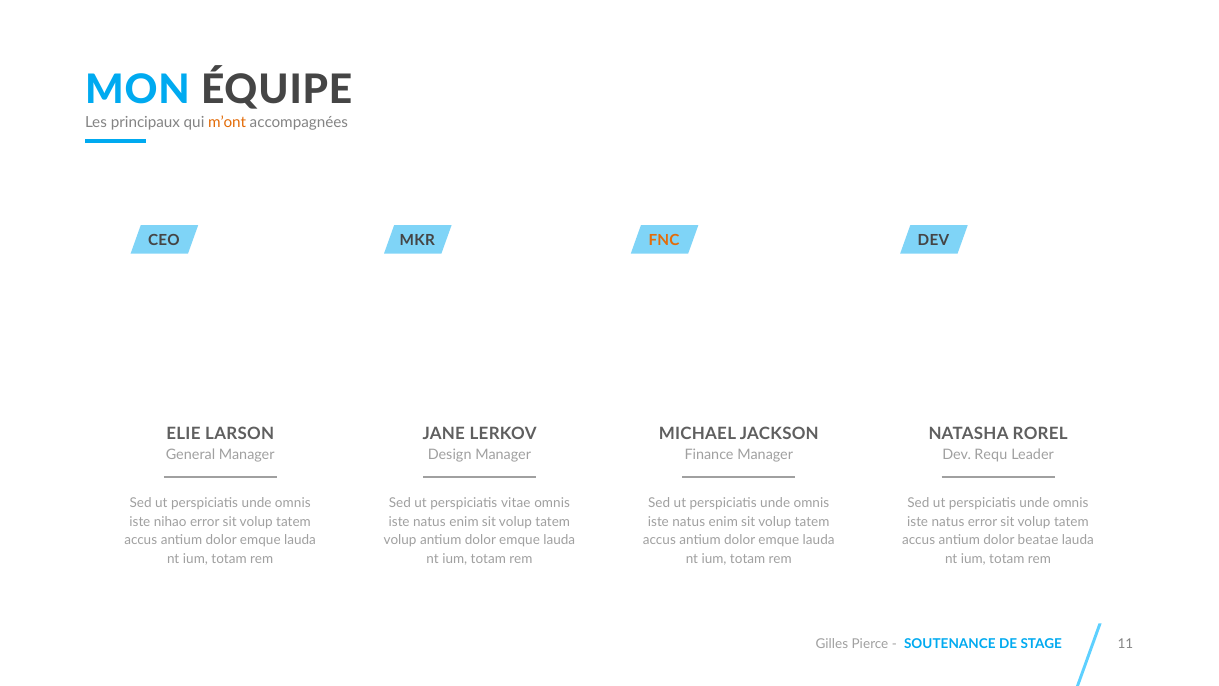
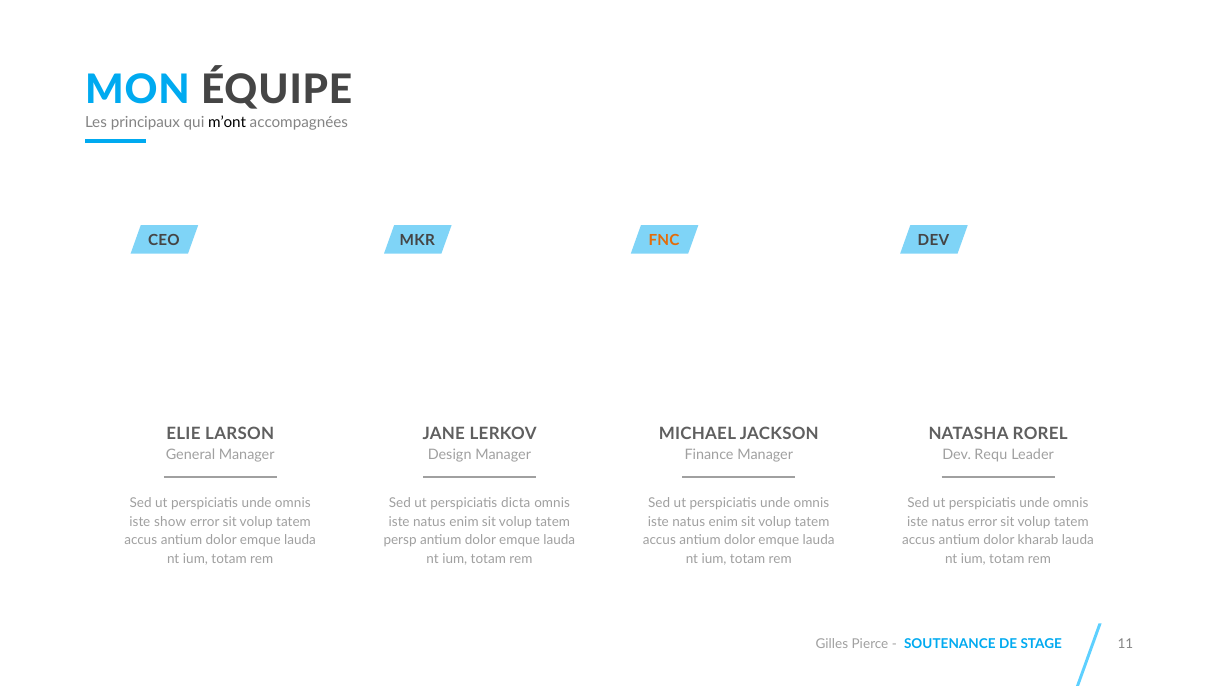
m’ont colour: orange -> black
vitae: vitae -> dicta
nihao: nihao -> show
volup at (400, 540): volup -> persp
beatae: beatae -> kharab
